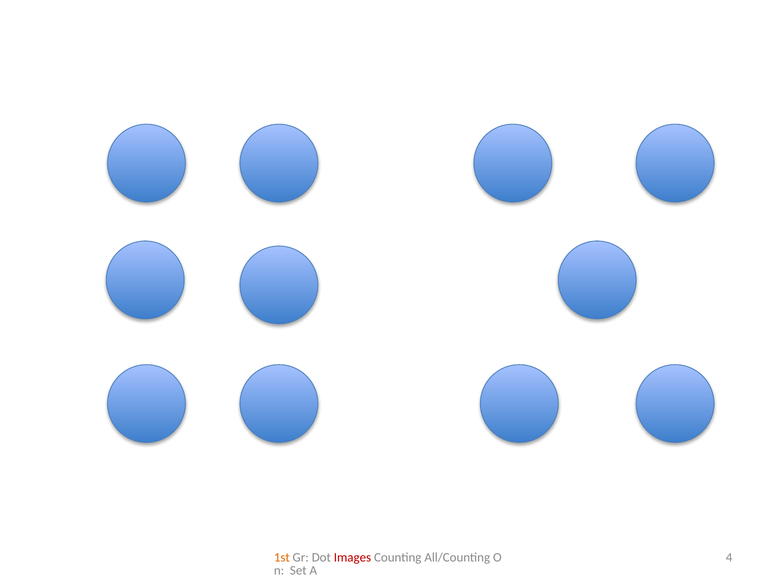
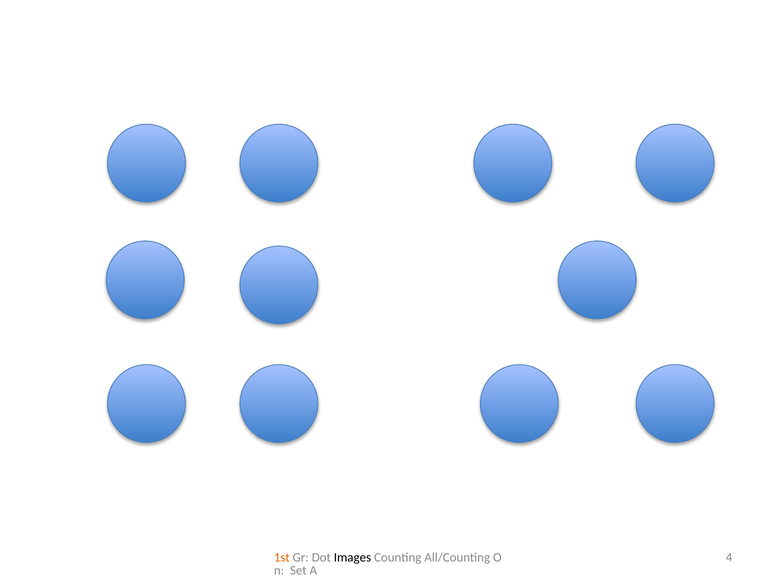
Images colour: red -> black
